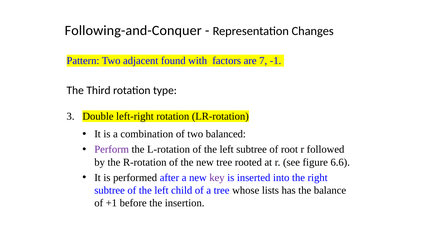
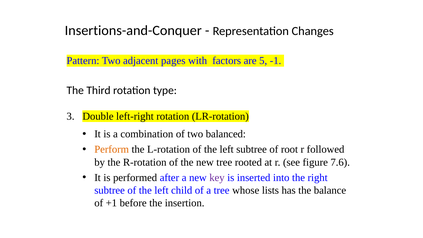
Following-and-Conquer: Following-and-Conquer -> Insertions-and-Conquer
found: found -> pages
7: 7 -> 5
Perform colour: purple -> orange
6.6: 6.6 -> 7.6
